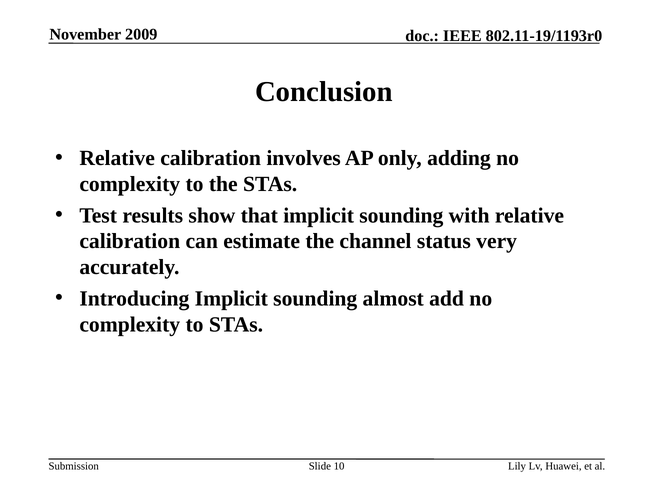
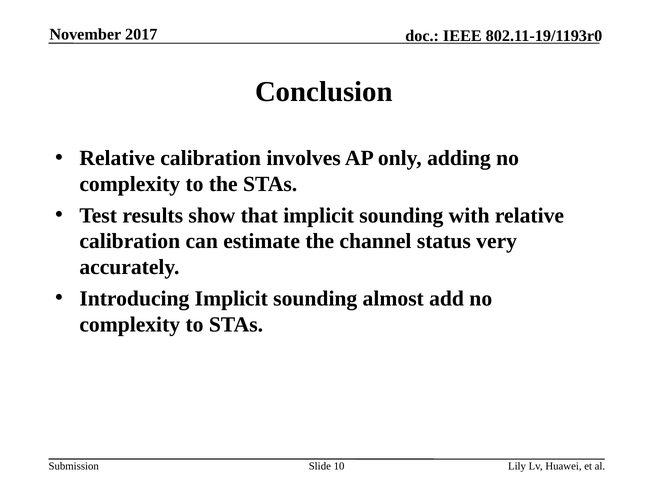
2009: 2009 -> 2017
